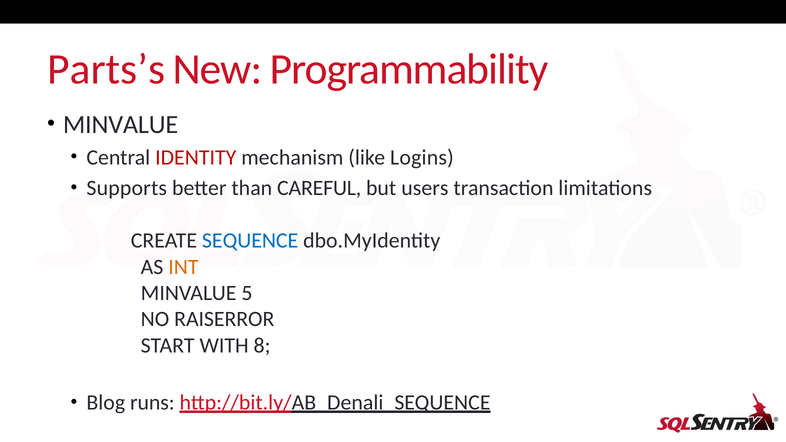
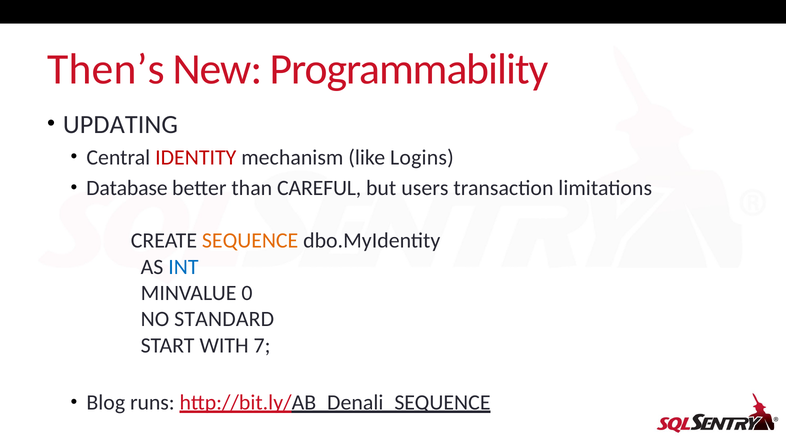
Parts’s: Parts’s -> Then’s
MINVALUE at (121, 125): MINVALUE -> UPDATING
Supports: Supports -> Database
SEQUENCE colour: blue -> orange
INT colour: orange -> blue
5: 5 -> 0
RAISERROR: RAISERROR -> STANDARD
8: 8 -> 7
